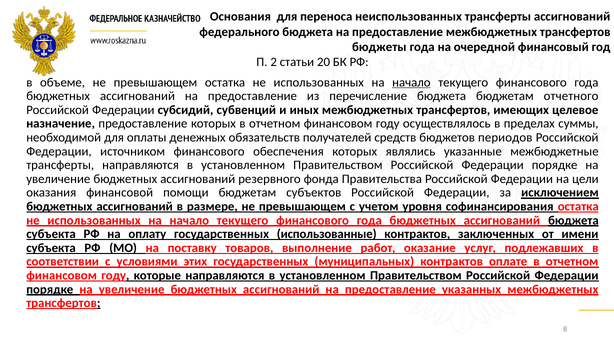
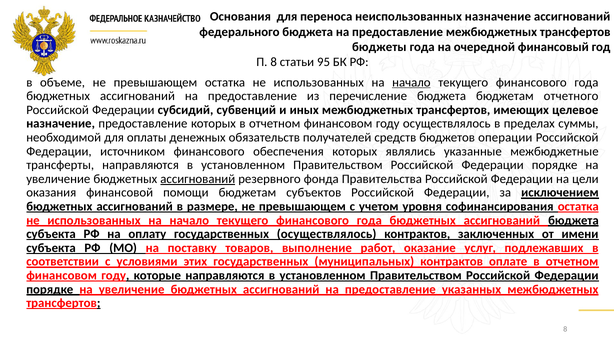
неиспользованных трансферты: трансферты -> назначение
П 2: 2 -> 8
20: 20 -> 95
периодов: периодов -> операции
ассигнований at (198, 179) underline: none -> present
государственных использованные: использованные -> осуществлялось
